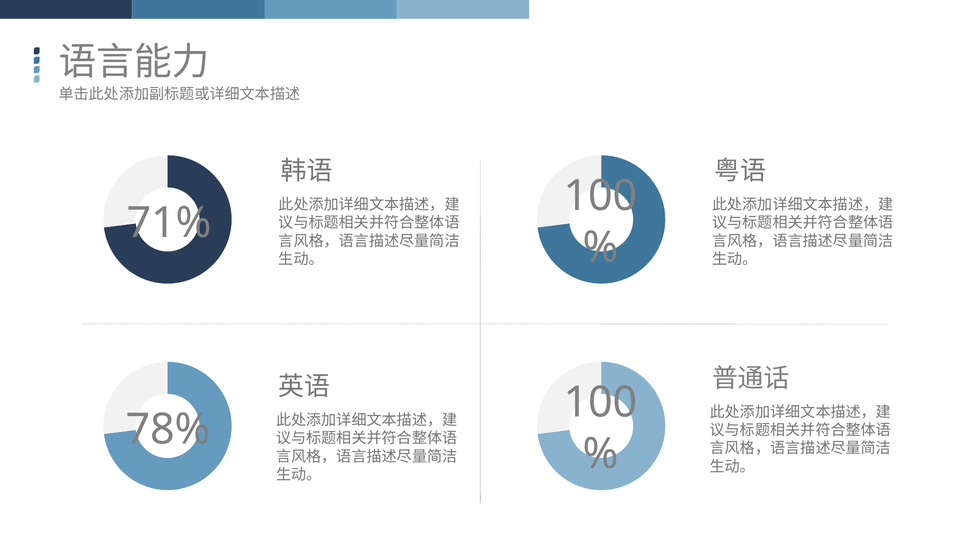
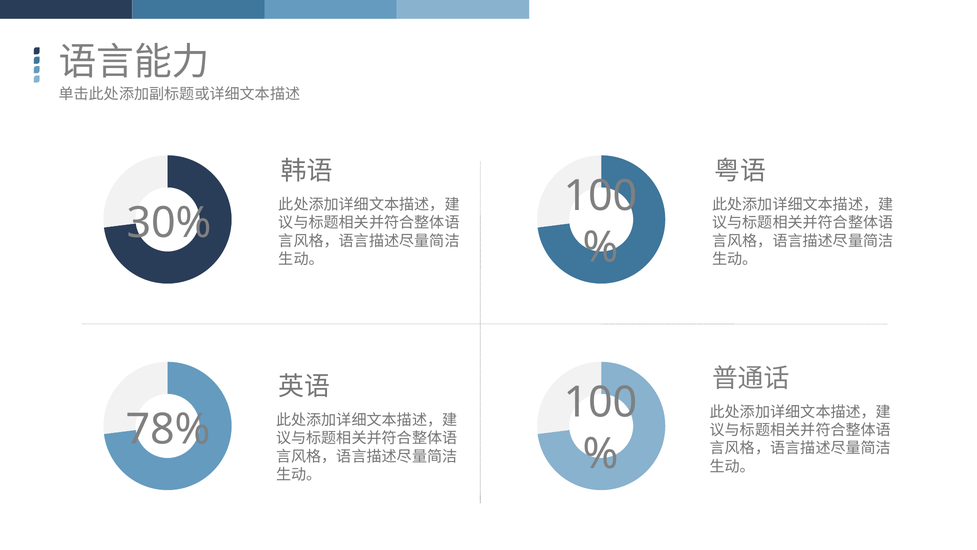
71%: 71% -> 30%
